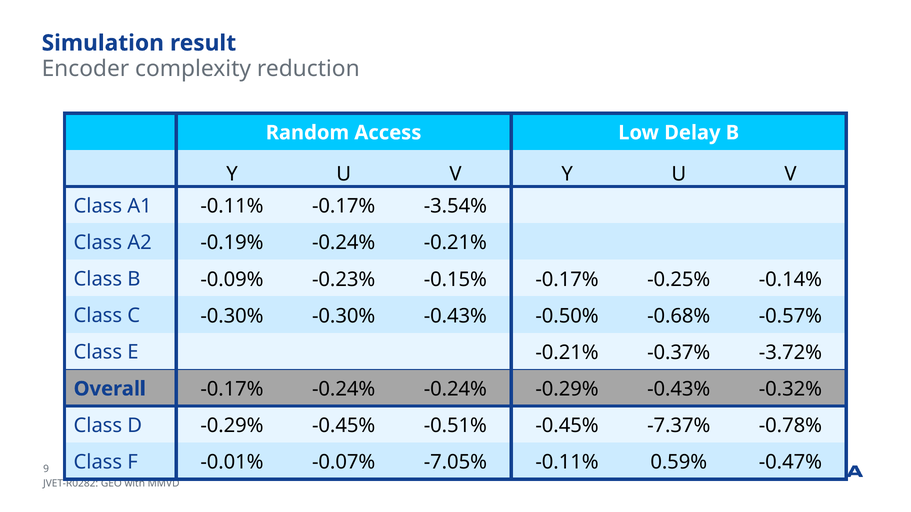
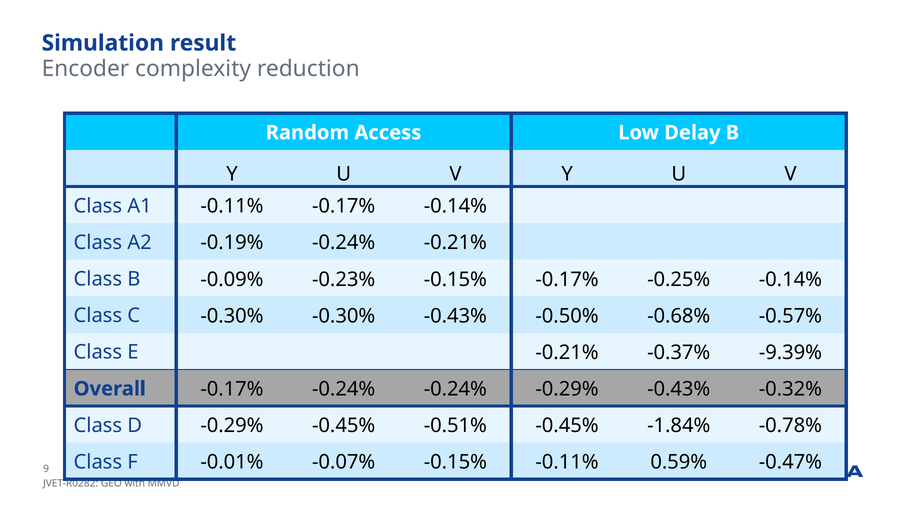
-0.17% -3.54%: -3.54% -> -0.14%
-3.72%: -3.72% -> -9.39%
-7.37%: -7.37% -> -1.84%
-0.07% -7.05%: -7.05% -> -0.15%
